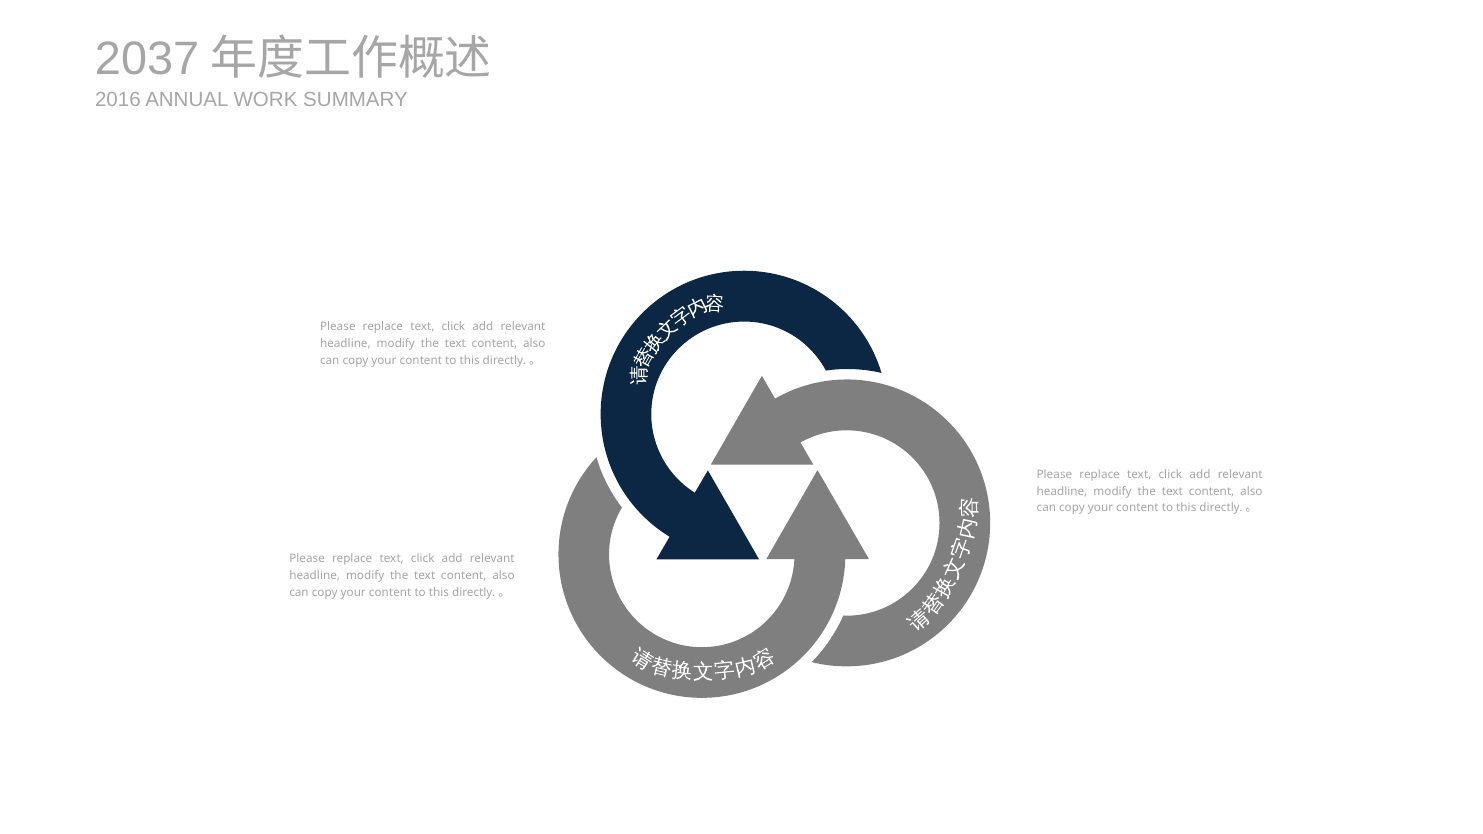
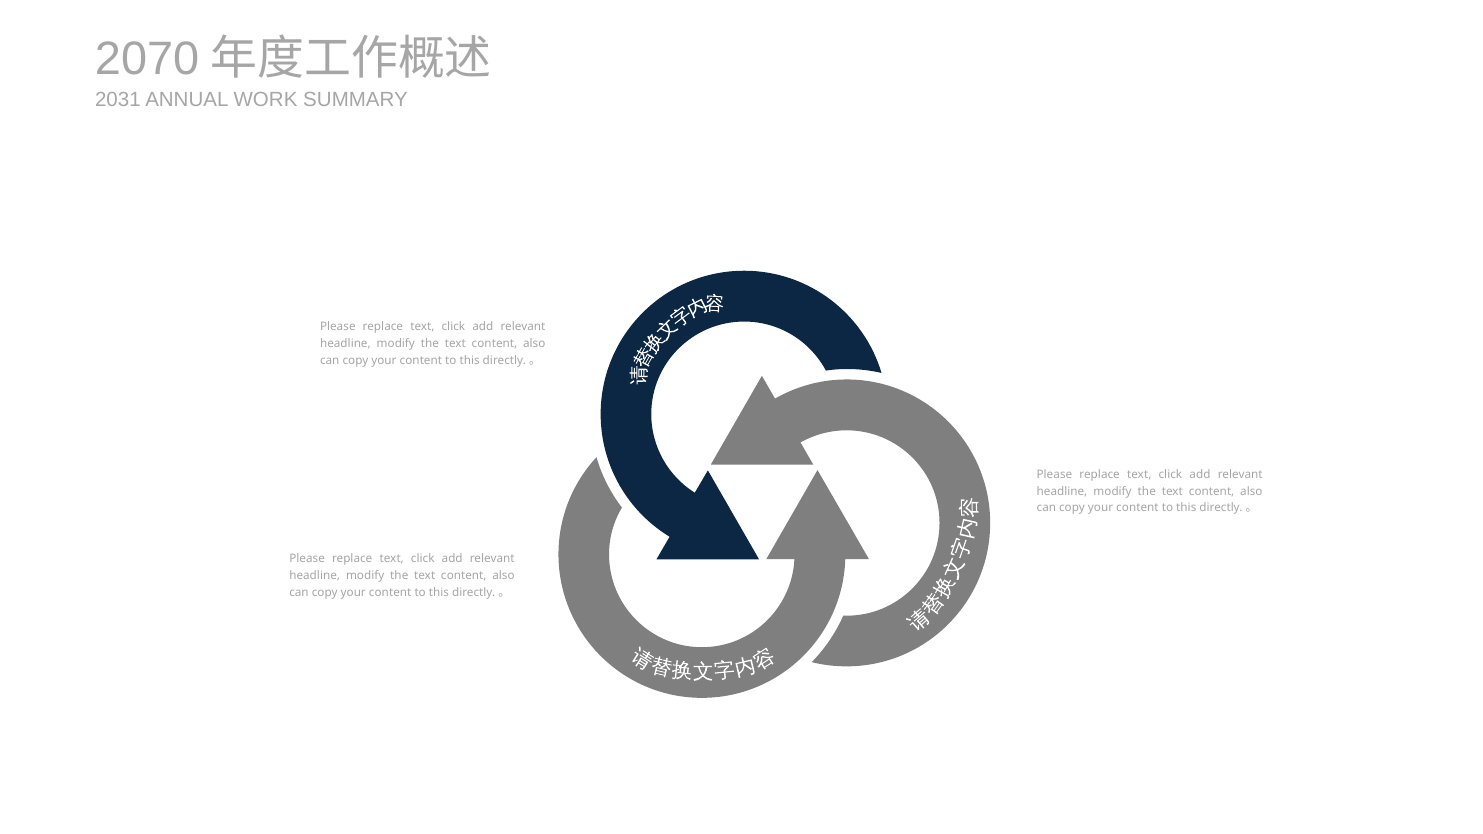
2037: 2037 -> 2070
2016: 2016 -> 2031
